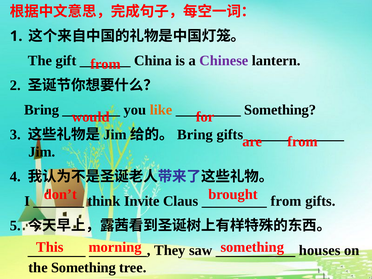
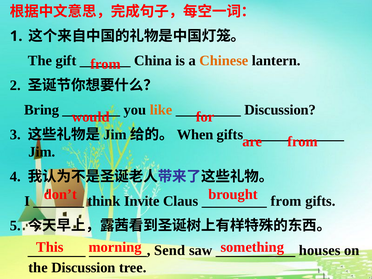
Chinese colour: purple -> orange
Something at (280, 110): Something -> Discussion
Bring at (195, 135): Bring -> When
They: They -> Send
the Something: Something -> Discussion
